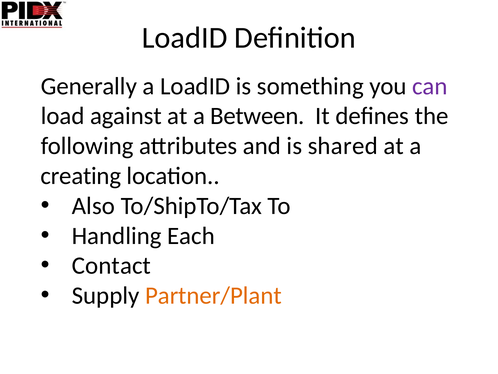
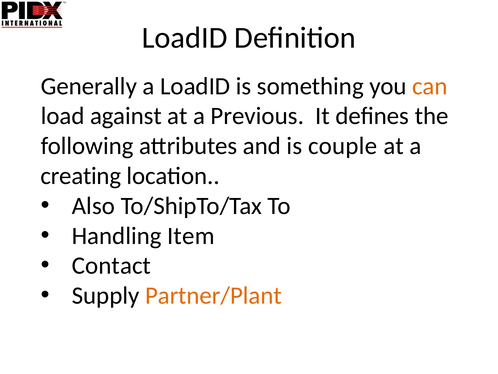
can colour: purple -> orange
Between: Between -> Previous
shared: shared -> couple
Each: Each -> Item
